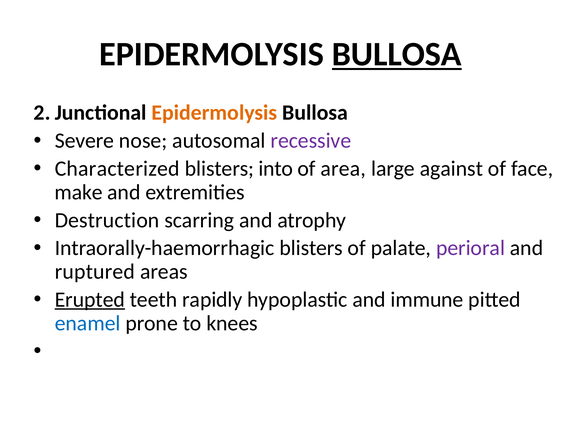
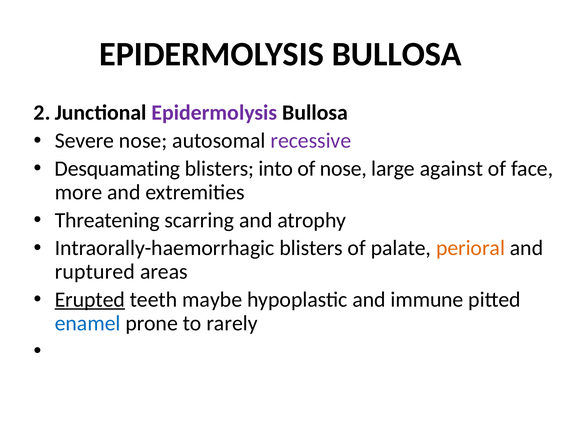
BULLOSA at (397, 54) underline: present -> none
Epidermolysis at (214, 113) colour: orange -> purple
Characterized: Characterized -> Desquamating
of area: area -> nose
make: make -> more
Destruction: Destruction -> Threatening
perioral colour: purple -> orange
rapidly: rapidly -> maybe
knees: knees -> rarely
